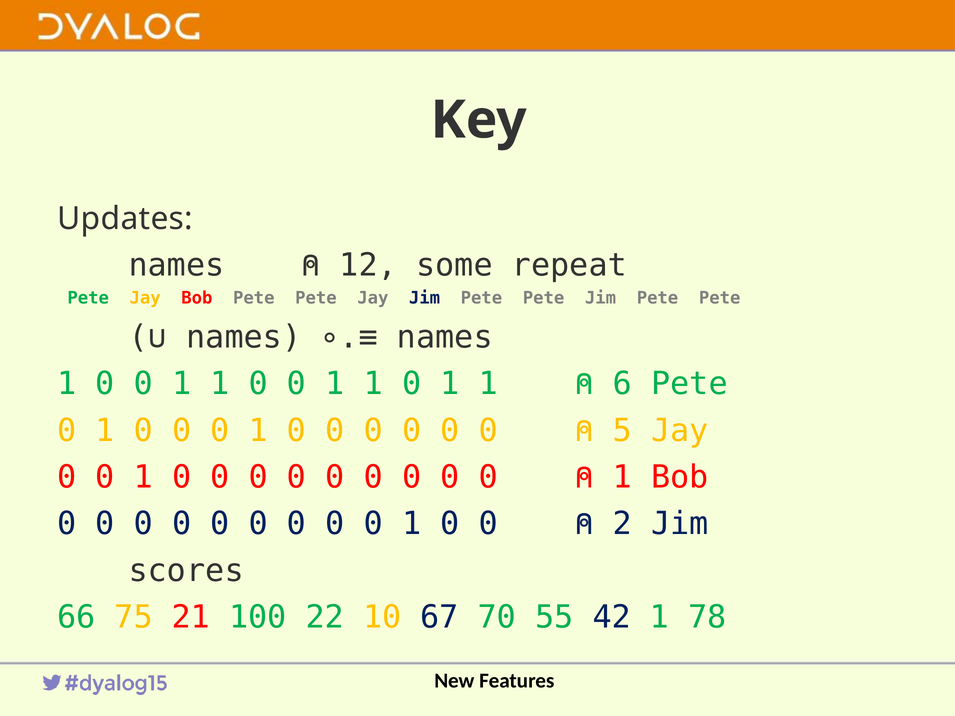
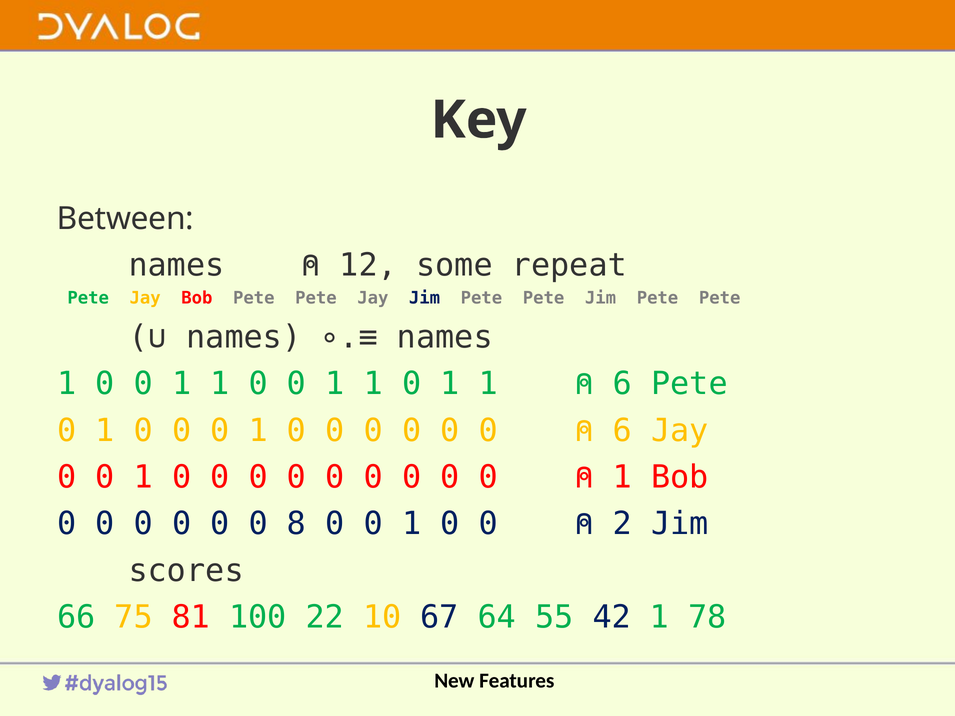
Updates: Updates -> Between
5 at (622, 431): 5 -> 6
0 at (297, 524): 0 -> 8
21: 21 -> 81
70: 70 -> 64
